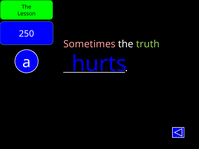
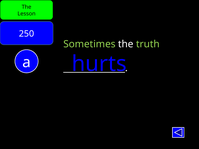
Sometimes colour: pink -> light green
